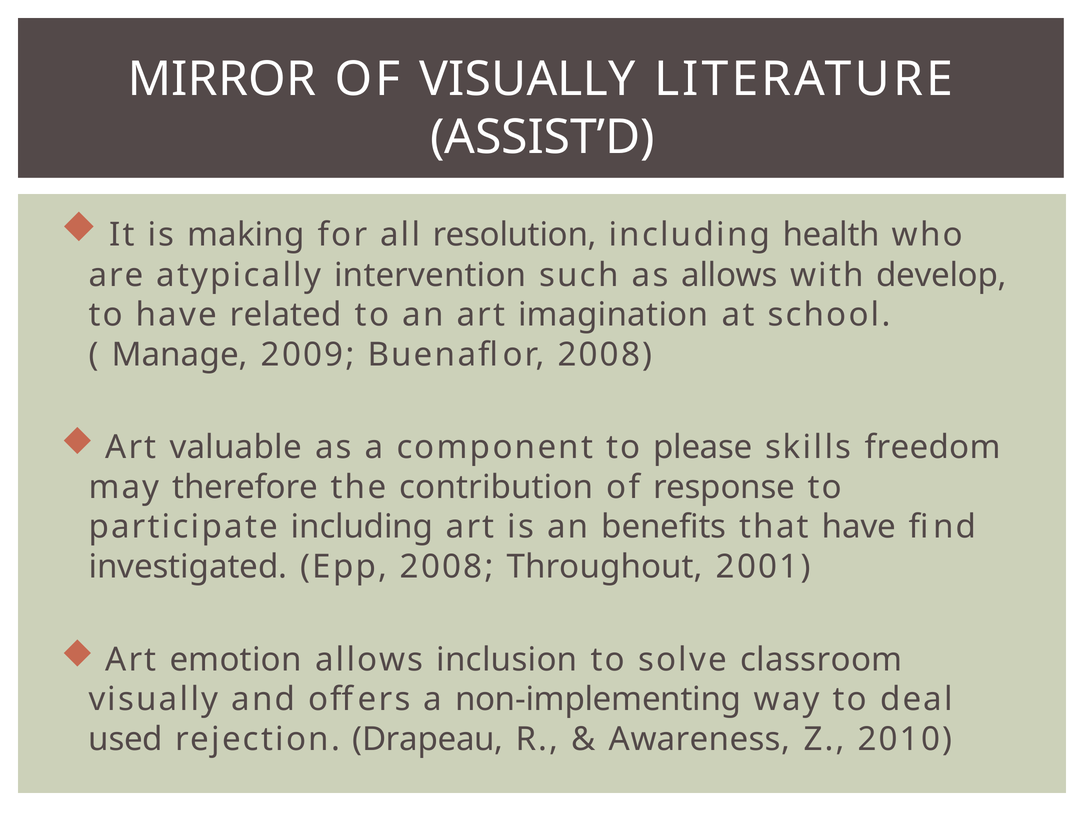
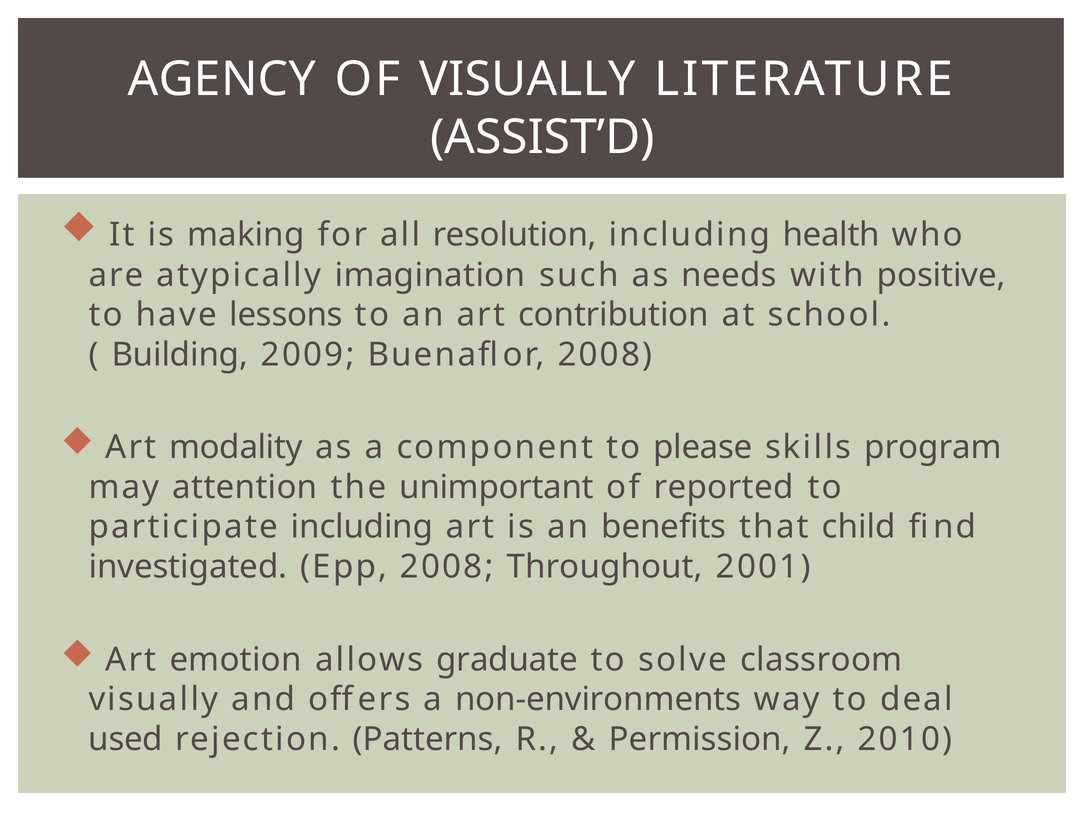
MIRROR: MIRROR -> AGENCY
intervention: intervention -> imagination
as allows: allows -> needs
develop: develop -> positive
related: related -> lessons
imagination: imagination -> contribution
Manage: Manage -> Building
valuable: valuable -> modality
freedom: freedom -> program
therefore: therefore -> attention
contribution: contribution -> unimportant
response: response -> reported
that have: have -> child
inclusion: inclusion -> graduate
non-implementing: non-implementing -> non-environments
Drapeau: Drapeau -> Patterns
Awareness: Awareness -> Permission
